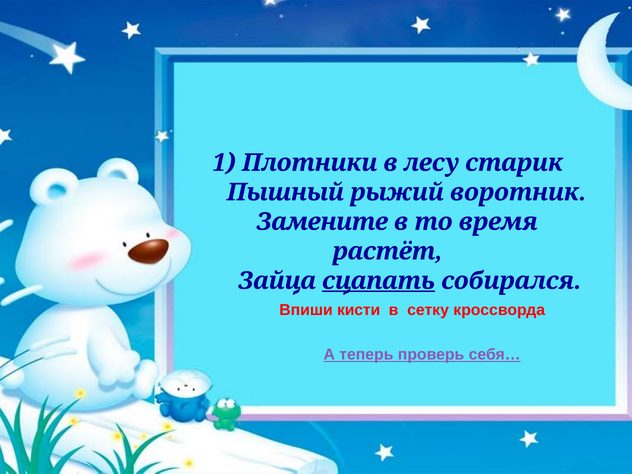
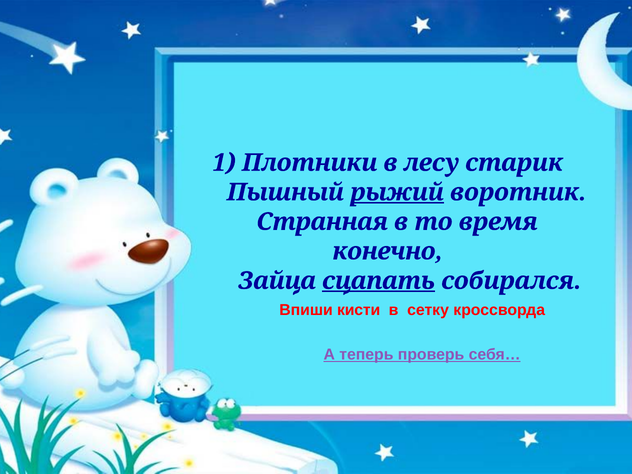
рыжий underline: none -> present
Замените: Замените -> Странная
растёт: растёт -> конечно
